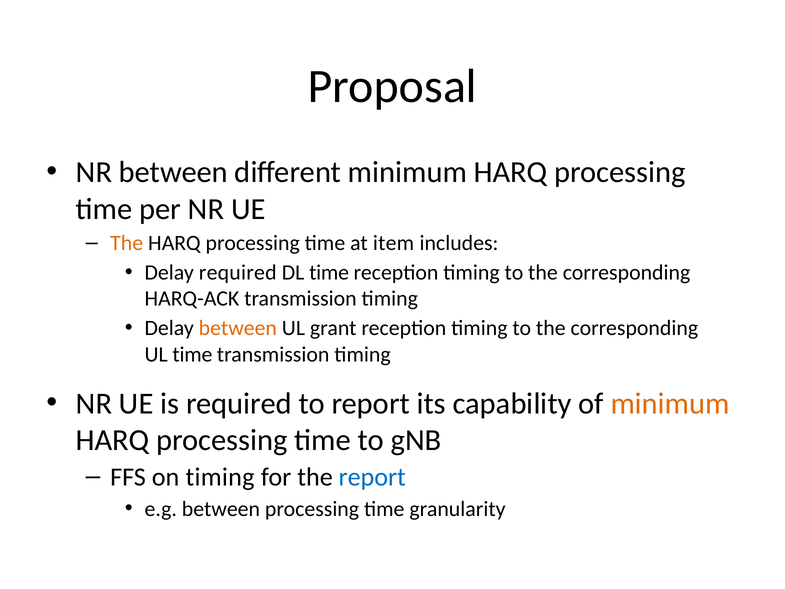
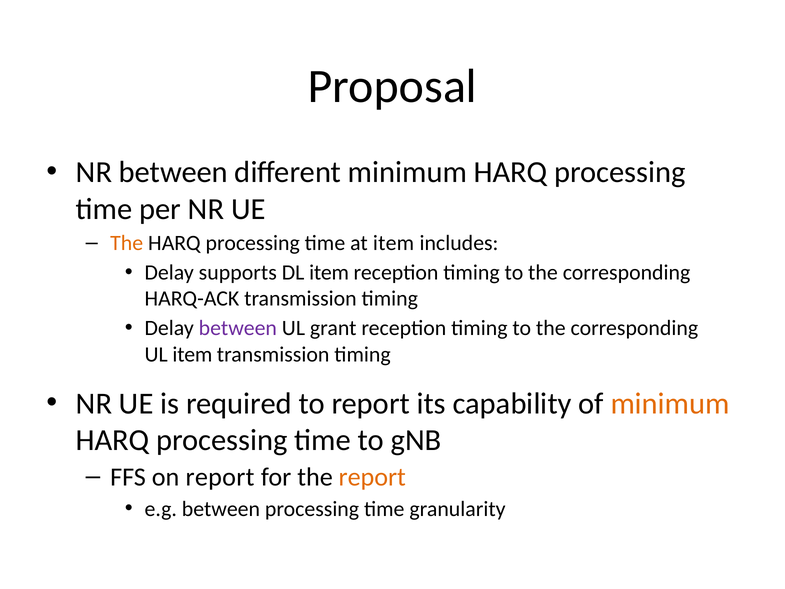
Delay required: required -> supports
DL time: time -> item
between at (238, 328) colour: orange -> purple
UL time: time -> item
on timing: timing -> report
report at (372, 477) colour: blue -> orange
